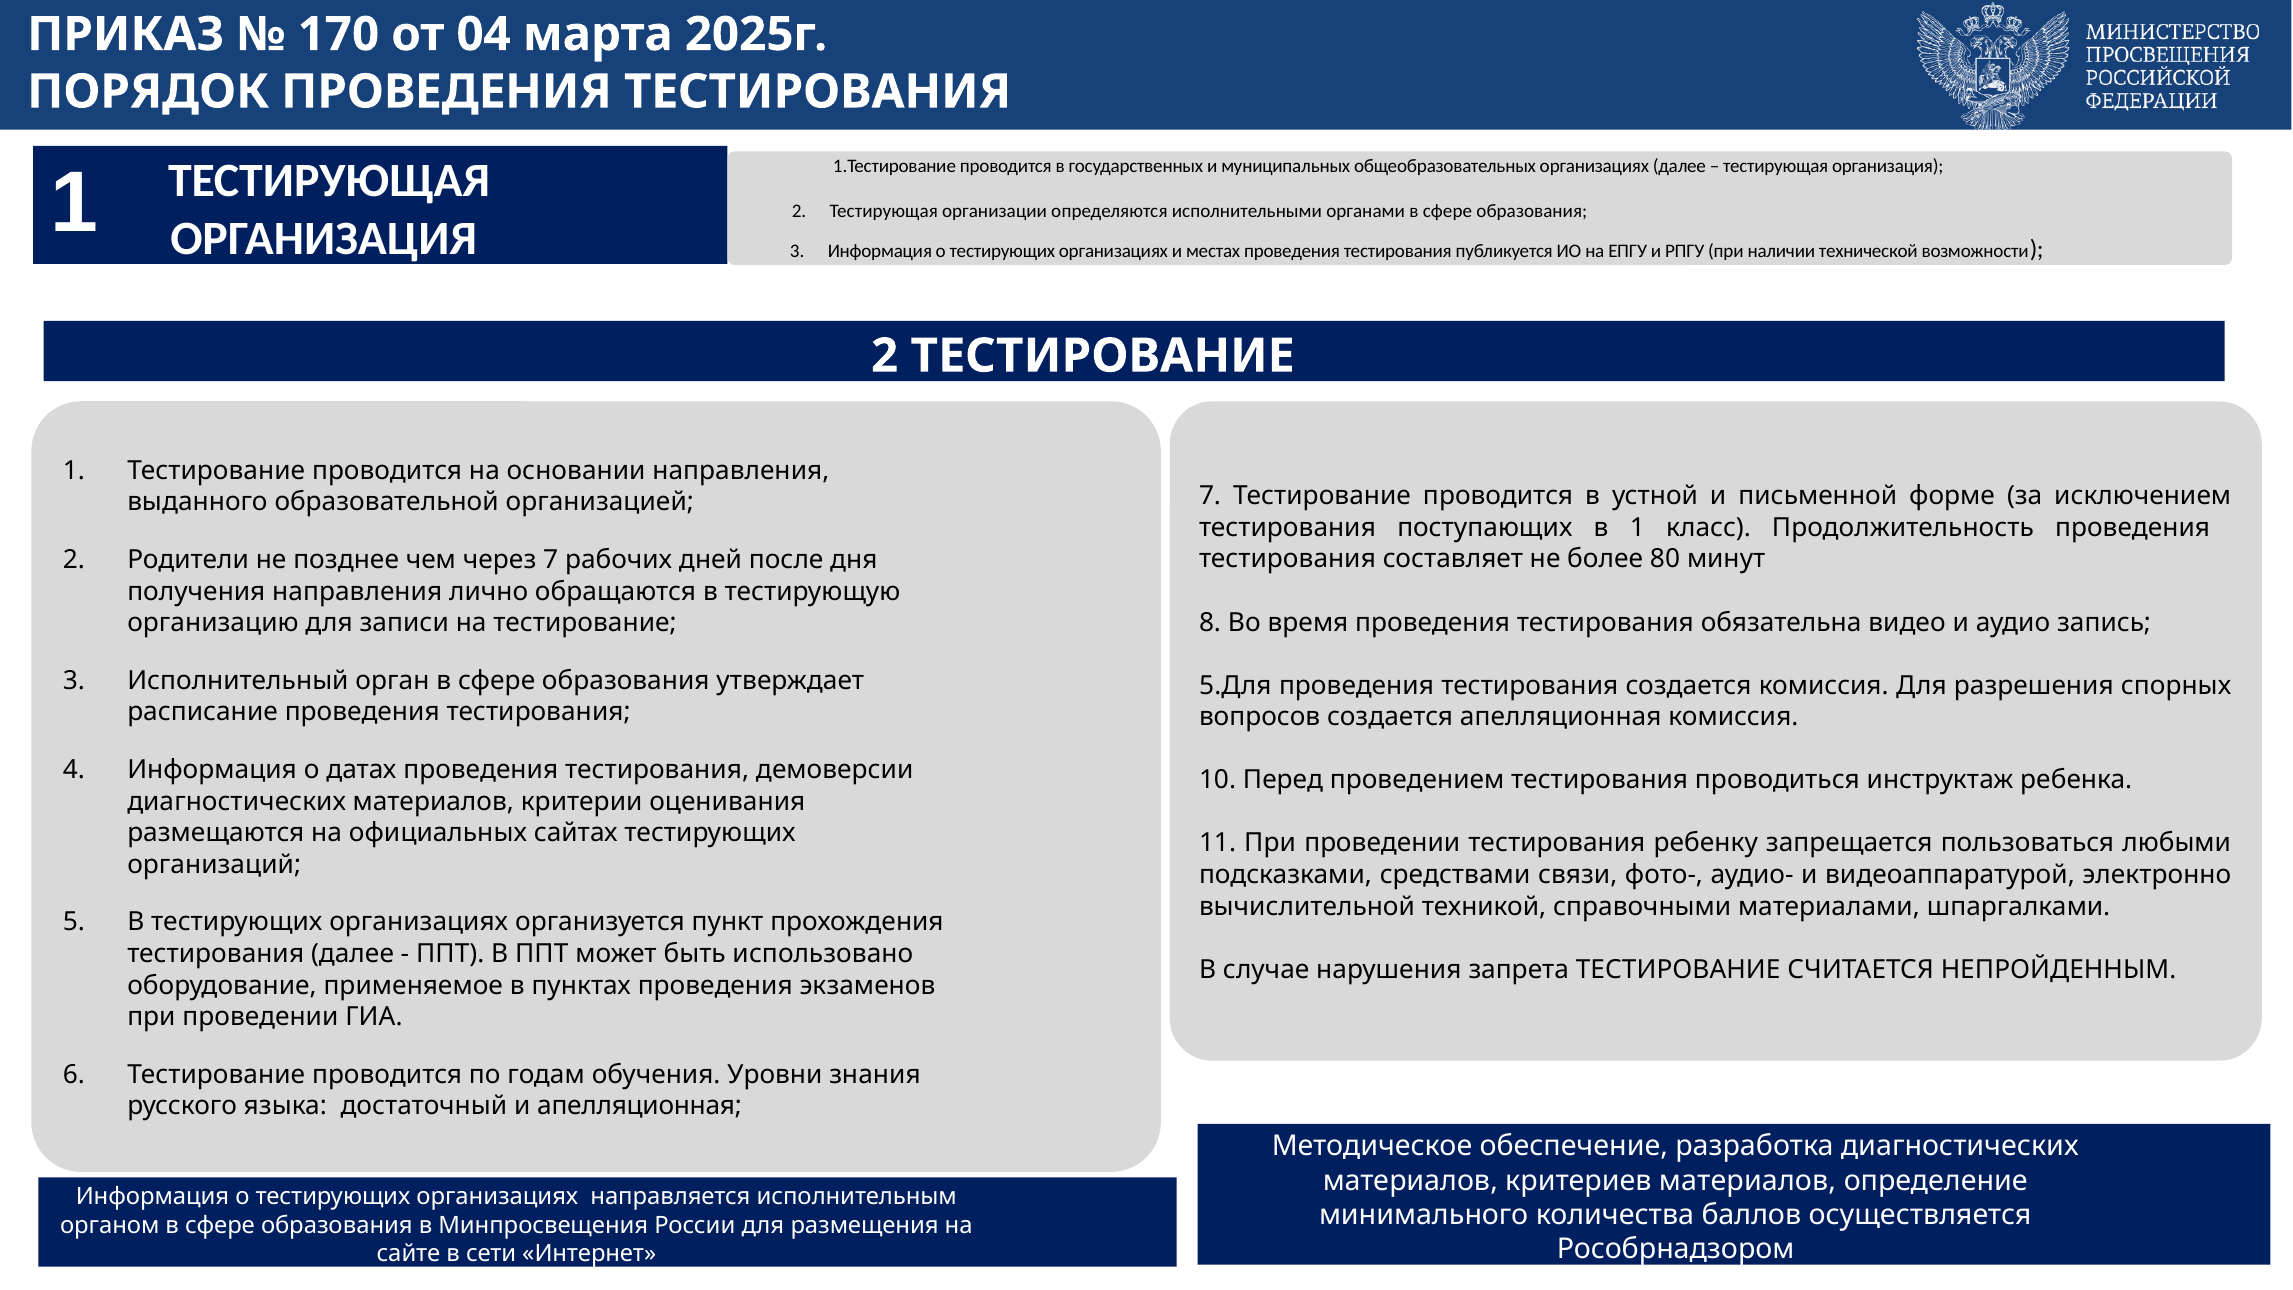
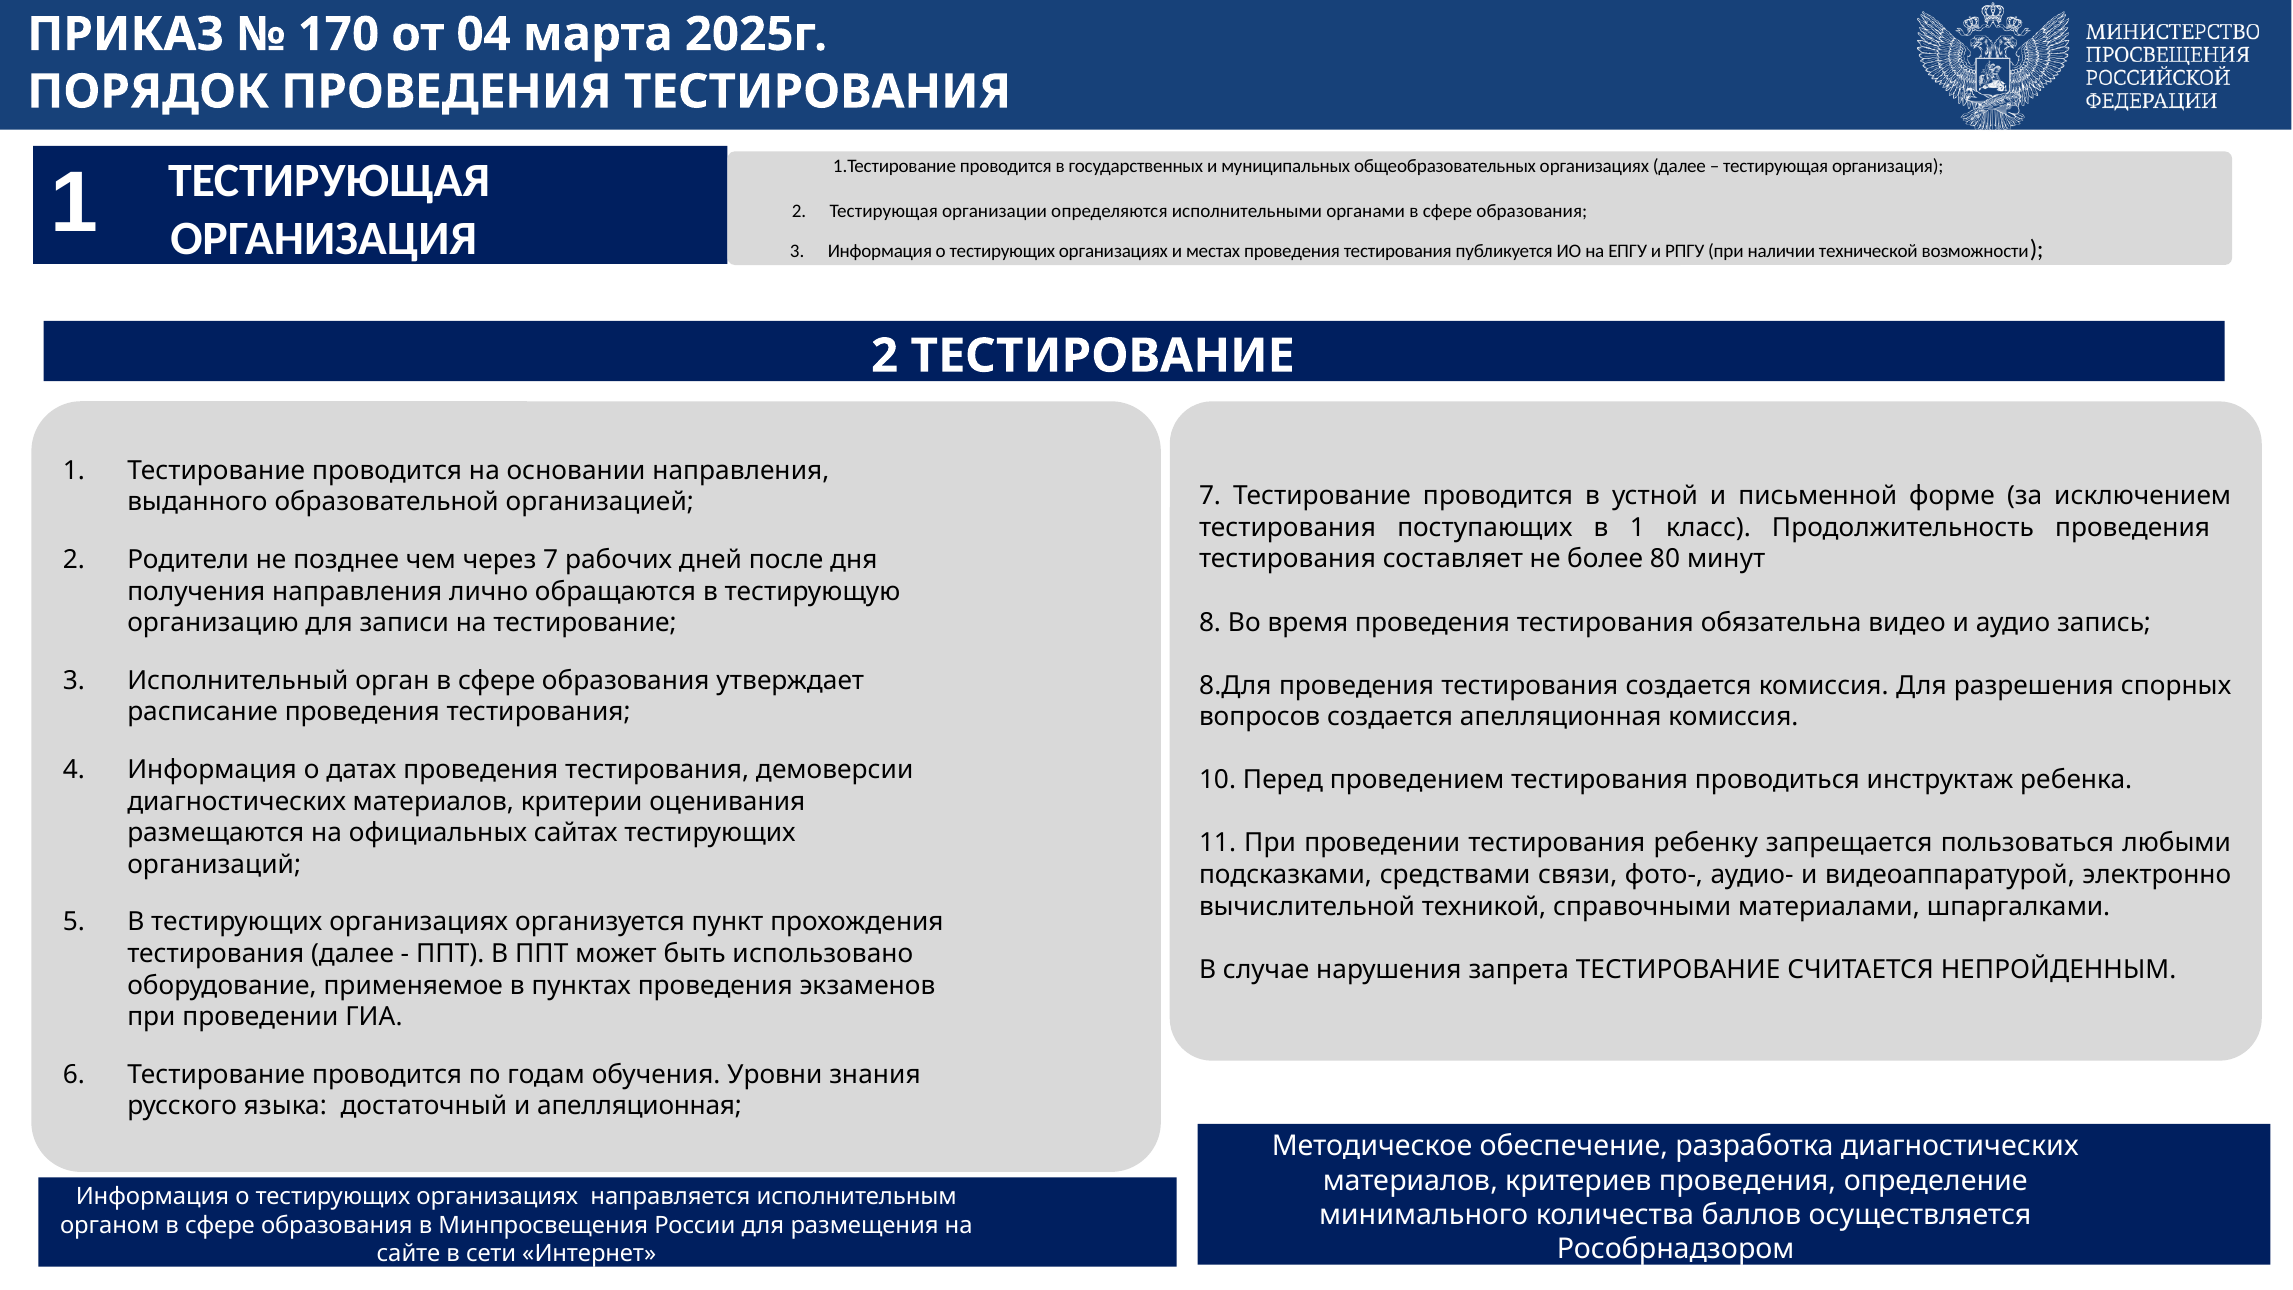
5.Для: 5.Для -> 8.Для
критериев материалов: материалов -> проведения
